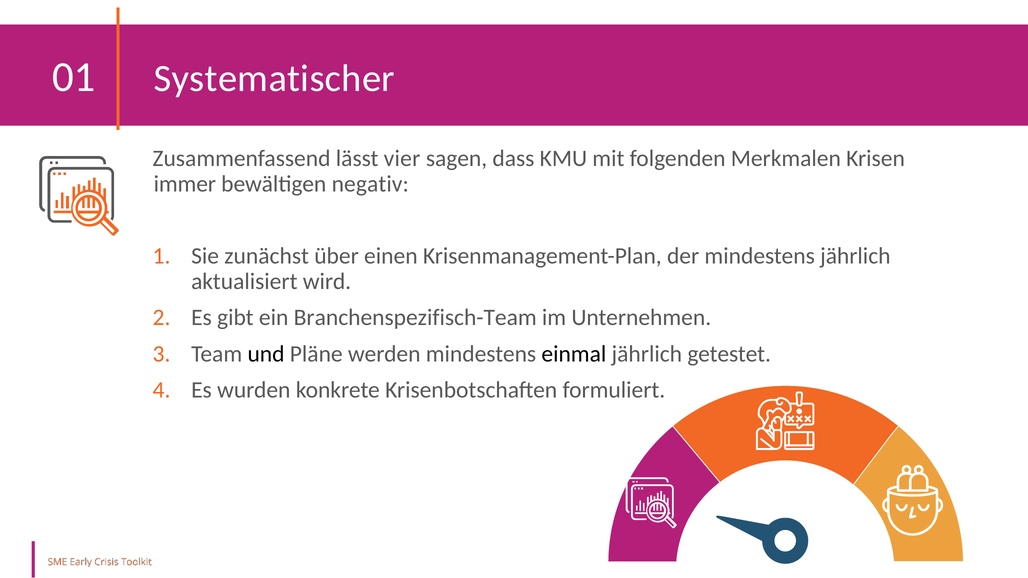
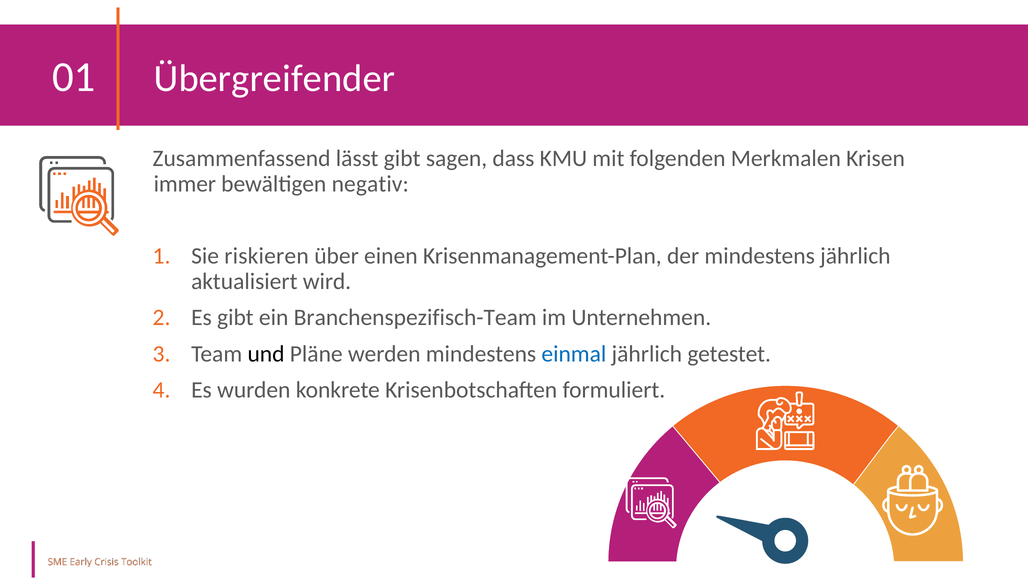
Systematischer: Systematischer -> Übergreifender
lässt vier: vier -> gibt
zunächst: zunächst -> riskieren
einmal colour: black -> blue
